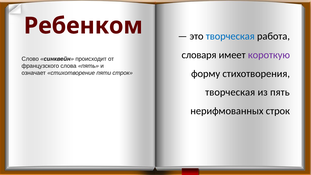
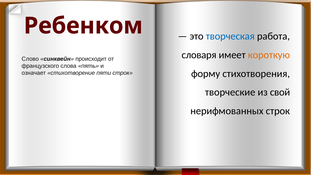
короткую colour: purple -> orange
творческая at (230, 92): творческая -> творческие
из пять: пять -> свой
